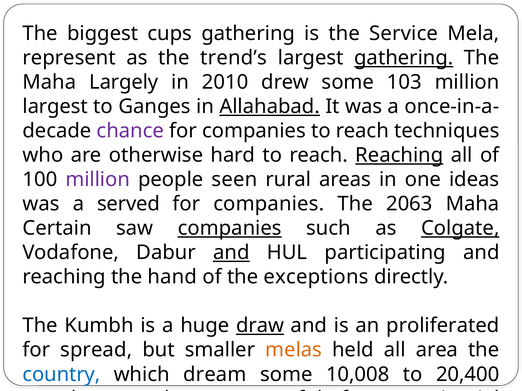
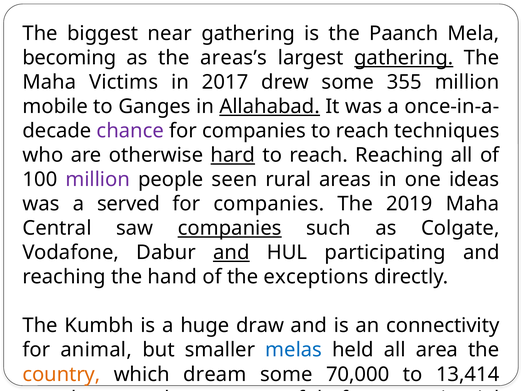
cups: cups -> near
Service: Service -> Paanch
represent: represent -> becoming
trend’s: trend’s -> areas’s
Largely: Largely -> Victims
2010: 2010 -> 2017
103: 103 -> 355
largest at (55, 107): largest -> mobile
hard underline: none -> present
Reaching at (399, 155) underline: present -> none
2063: 2063 -> 2019
Certain: Certain -> Central
Colgate underline: present -> none
draw underline: present -> none
proliferated: proliferated -> connectivity
spread: spread -> animal
melas colour: orange -> blue
country colour: blue -> orange
10,008: 10,008 -> 70,000
20,400: 20,400 -> 13,414
